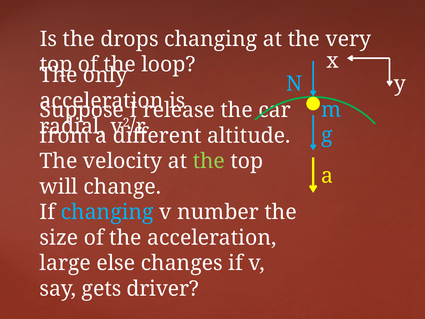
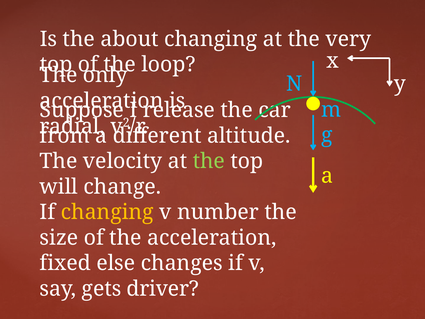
drops: drops -> about
changing at (107, 212) colour: light blue -> yellow
large: large -> fixed
